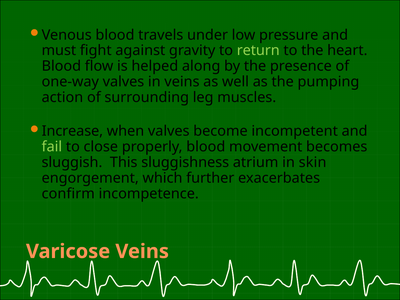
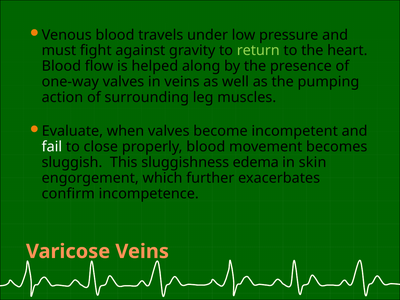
Increase: Increase -> Evaluate
fail colour: light green -> white
atrium: atrium -> edema
